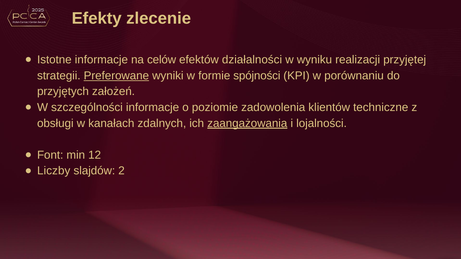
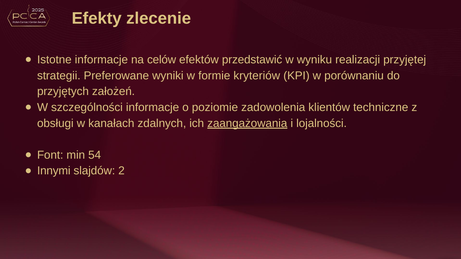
działalności: działalności -> przedstawić
Preferowane underline: present -> none
spójności: spójności -> kryteriów
12: 12 -> 54
Liczby: Liczby -> Innymi
